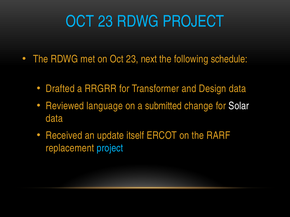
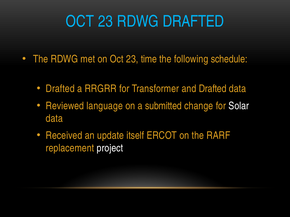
RDWG PROJECT: PROJECT -> DRAFTED
next: next -> time
and Design: Design -> Drafted
project at (110, 148) colour: light blue -> white
